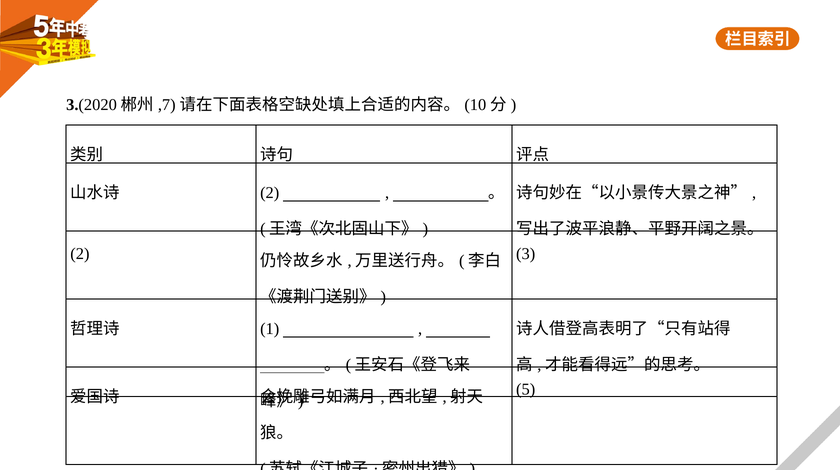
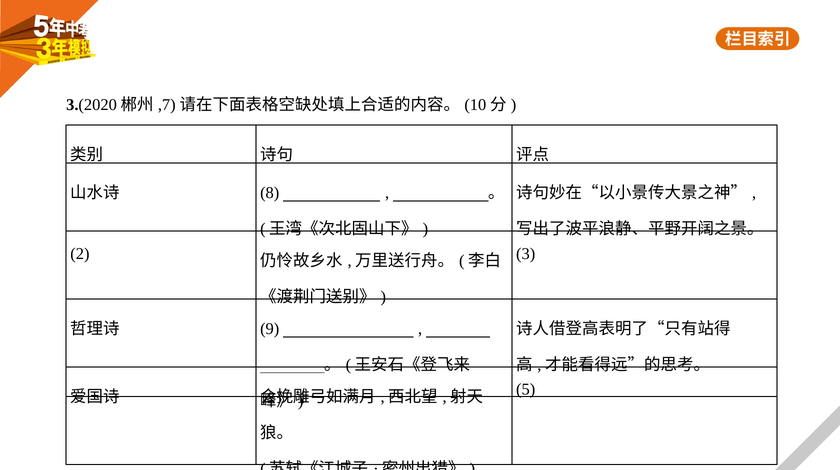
2 at (270, 193): 2 -> 8
1: 1 -> 9
